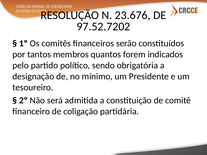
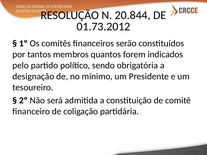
23.676: 23.676 -> 20.844
97.52.7202: 97.52.7202 -> 01.73.2012
